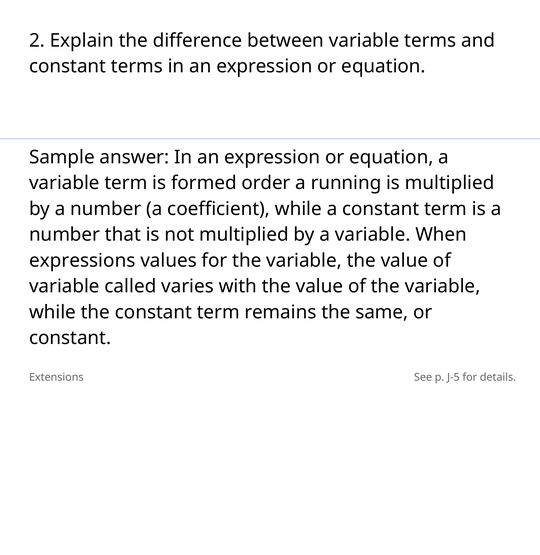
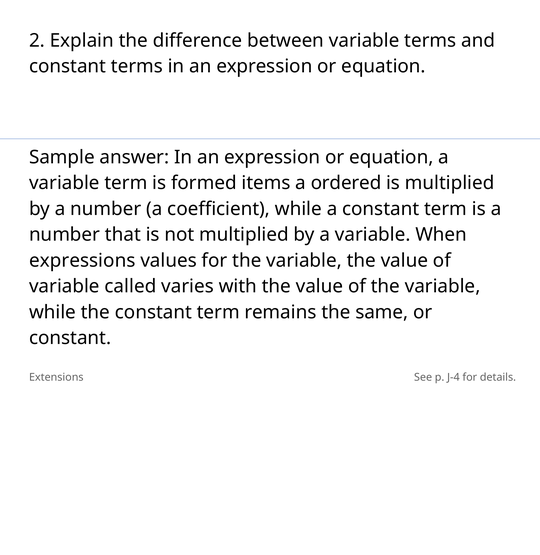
order: order -> items
running: running -> ordered
J-5: J-5 -> J-4
